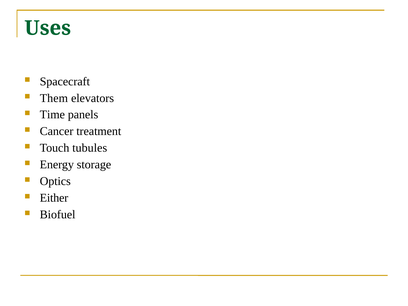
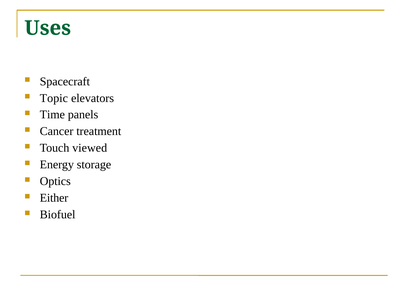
Them: Them -> Topic
tubules: tubules -> viewed
